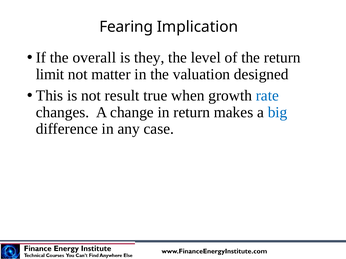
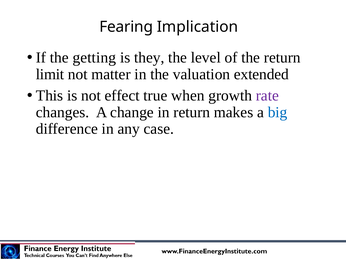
overall: overall -> getting
designed: designed -> extended
result: result -> effect
rate colour: blue -> purple
